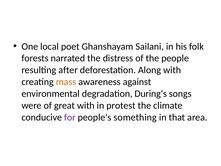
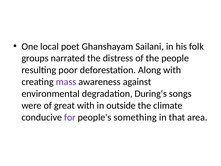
forests: forests -> groups
after: after -> poor
mass colour: orange -> purple
protest: protest -> outside
